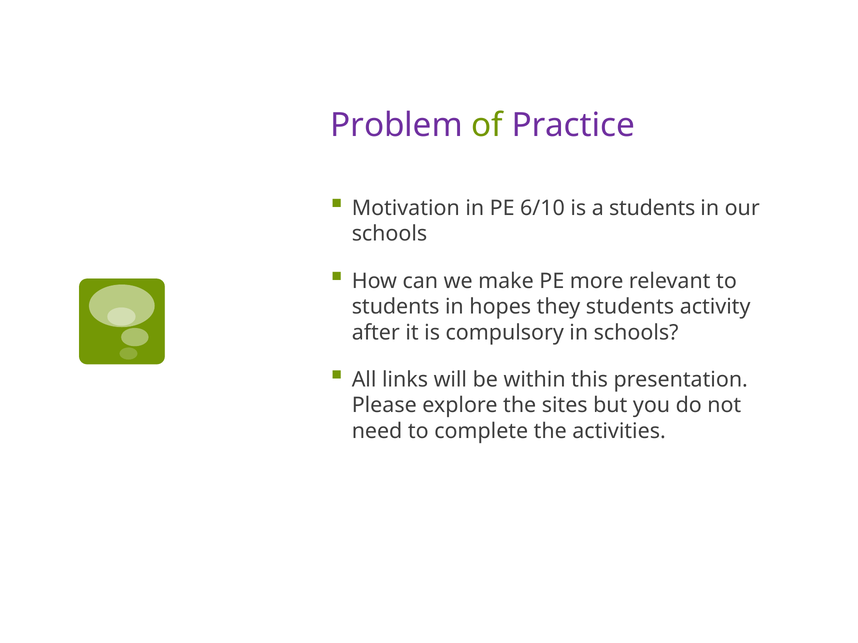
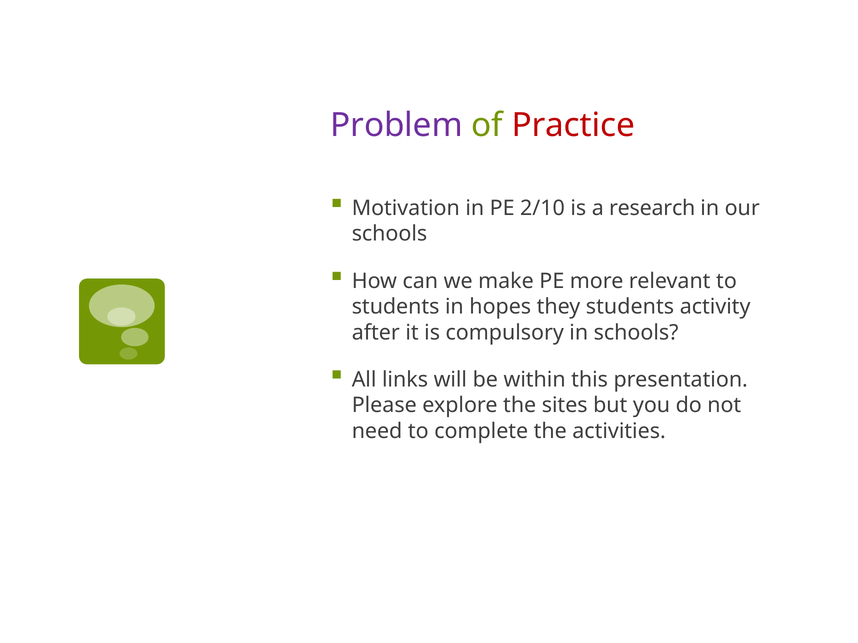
Practice colour: purple -> red
6/10: 6/10 -> 2/10
a students: students -> research
